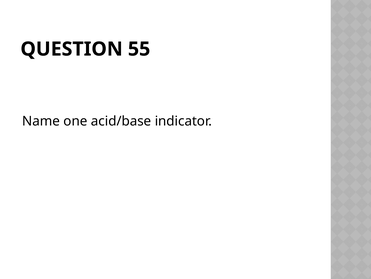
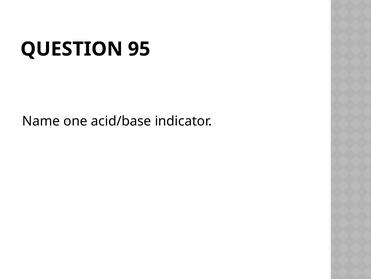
55: 55 -> 95
